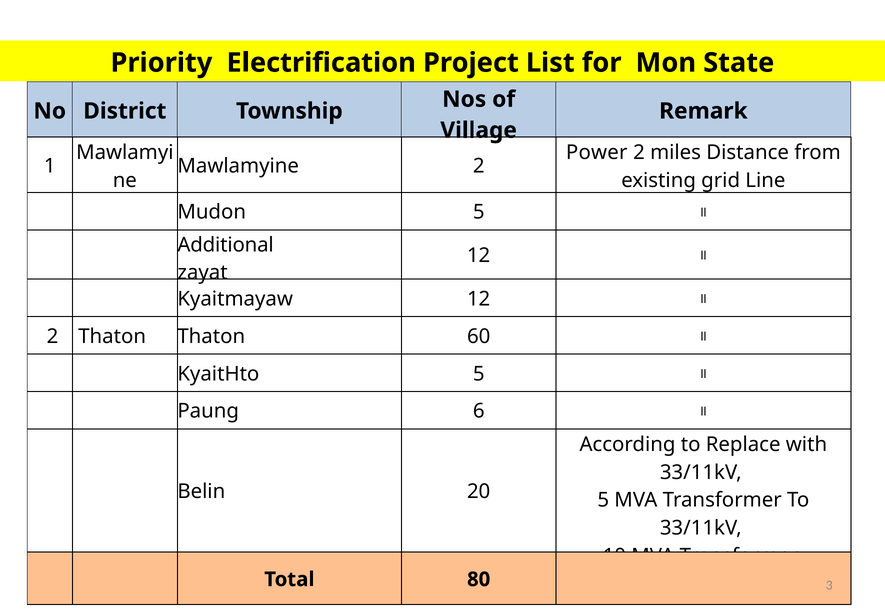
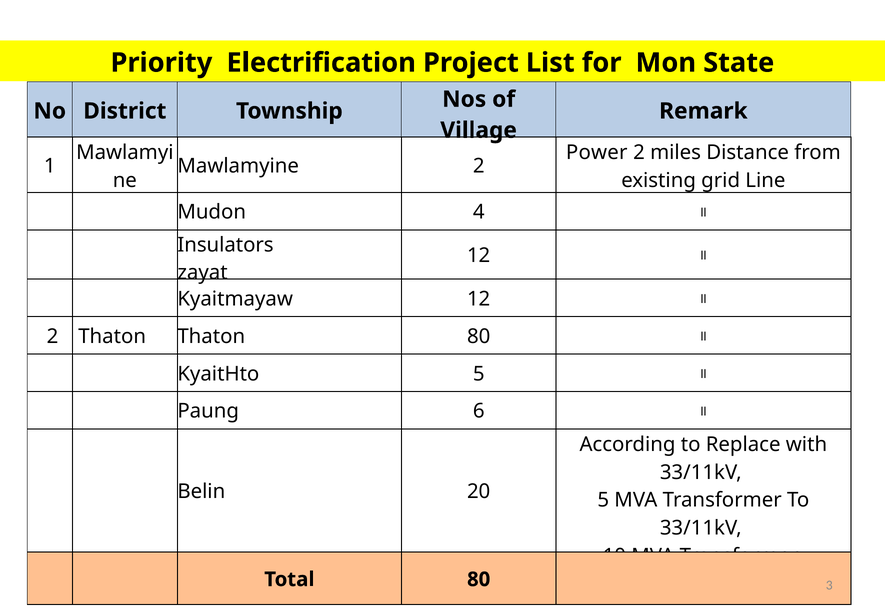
Mudon 5: 5 -> 4
Additional: Additional -> Insulators
Thaton 60: 60 -> 80
